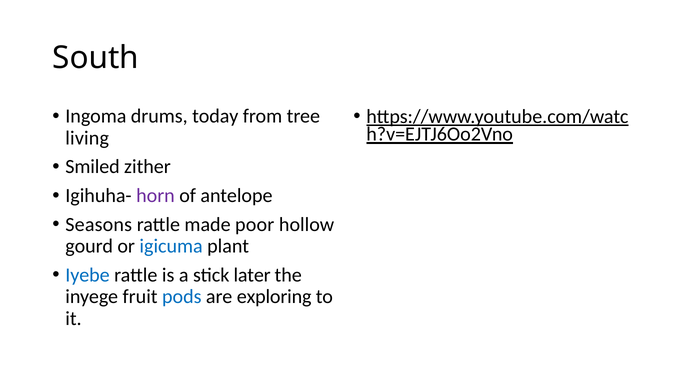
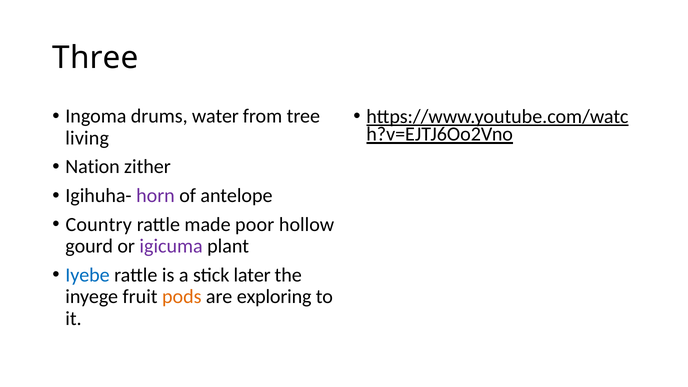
South: South -> Three
today: today -> water
Smiled: Smiled -> Nation
Seasons: Seasons -> Country
igicuma colour: blue -> purple
pods colour: blue -> orange
